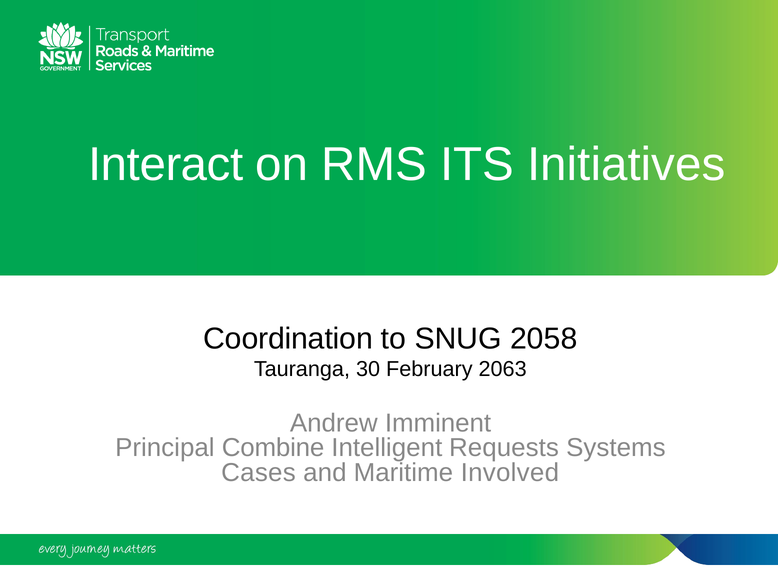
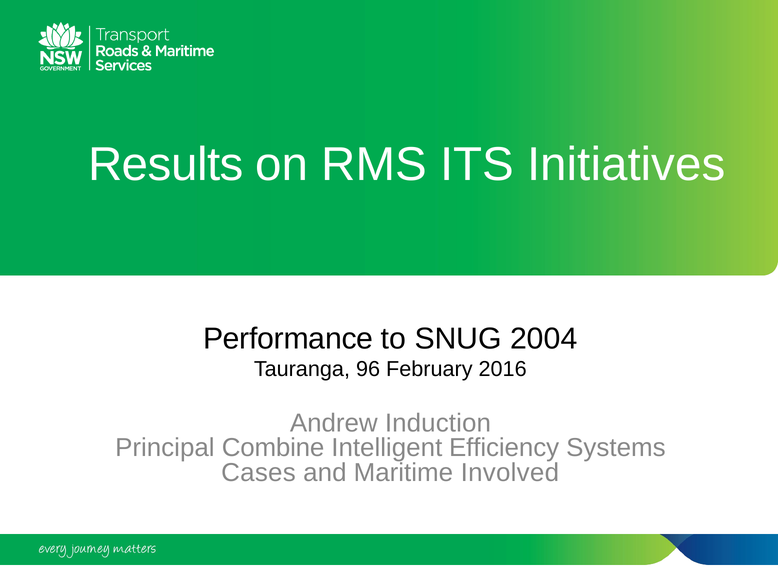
Interact: Interact -> Results
Coordination: Coordination -> Performance
2058: 2058 -> 2004
30: 30 -> 96
2063: 2063 -> 2016
Imminent: Imminent -> Induction
Requests: Requests -> Efficiency
